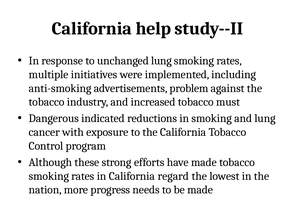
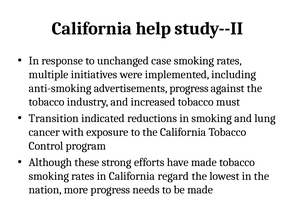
unchanged lung: lung -> case
advertisements problem: problem -> progress
Dangerous: Dangerous -> Transition
